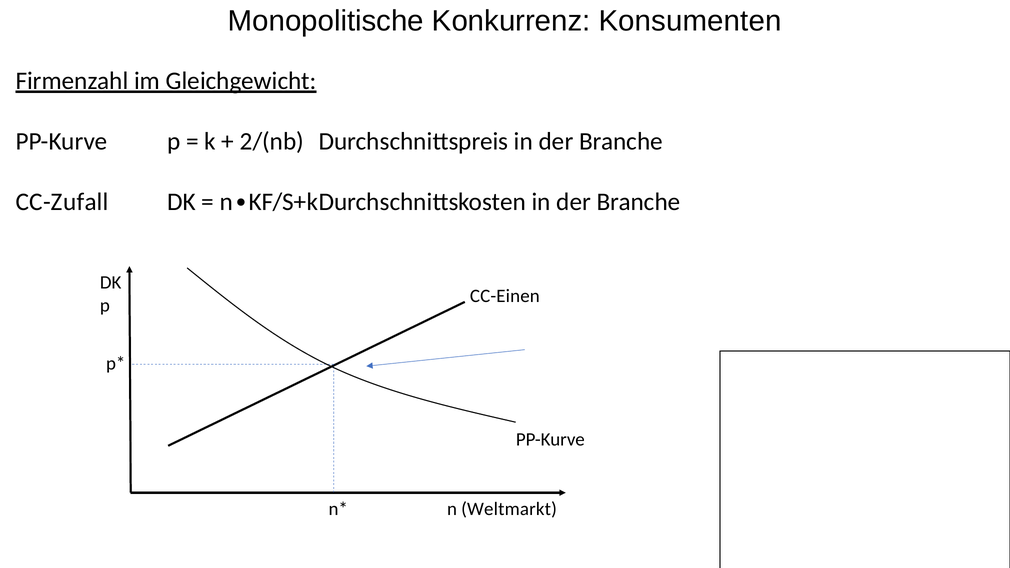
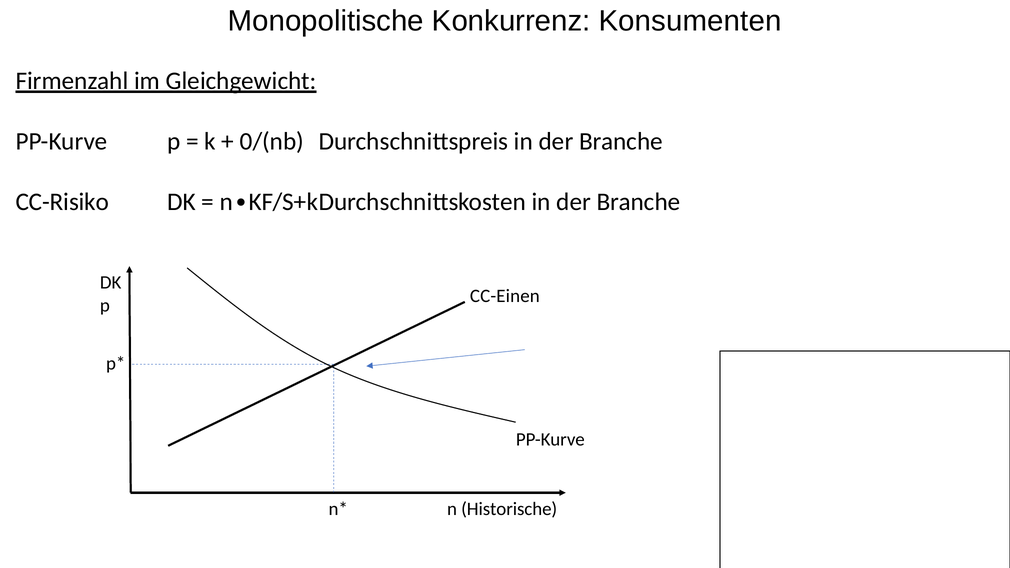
2/(nb: 2/(nb -> 0/(nb
CC-Zufall: CC-Zufall -> CC-Risiko
Weltmarkt: Weltmarkt -> Historische
